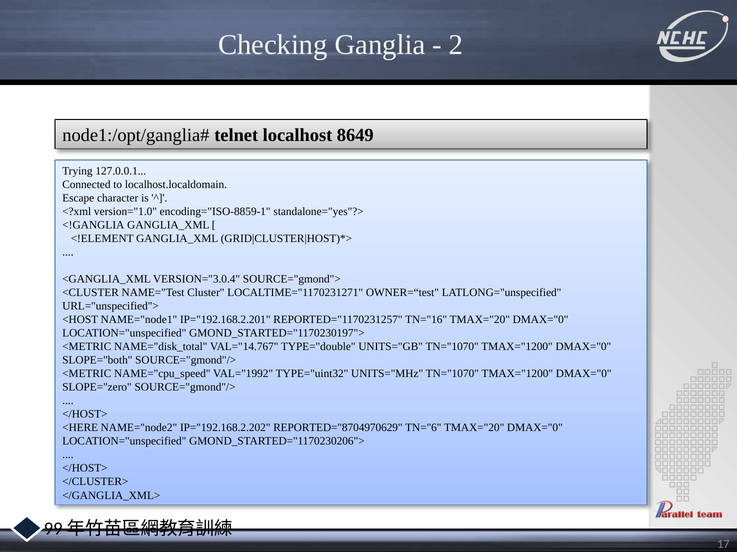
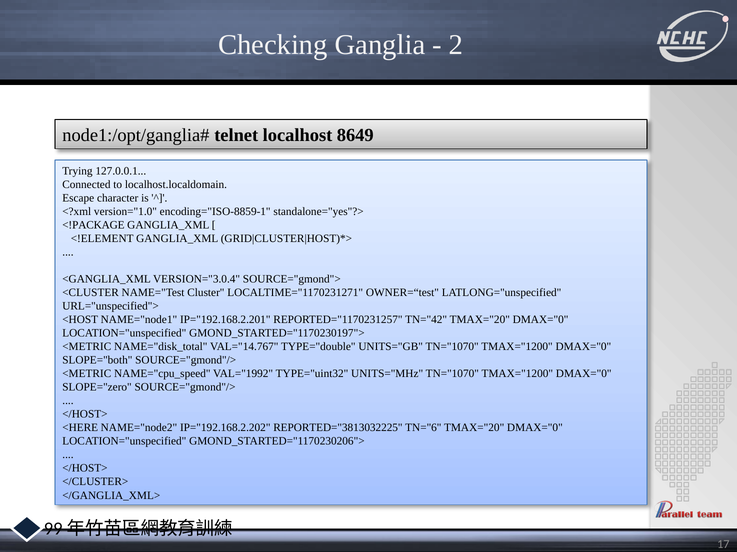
<!GANGLIA: <!GANGLIA -> <!PACKAGE
TN="16: TN="16 -> TN="42
REPORTED="8704970629: REPORTED="8704970629 -> REPORTED="3813032225
